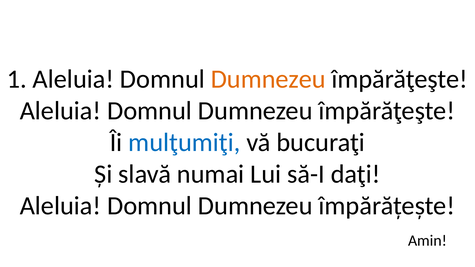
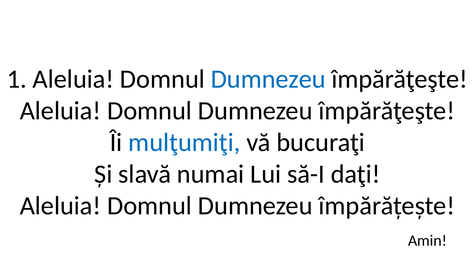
Dumnezeu at (268, 79) colour: orange -> blue
